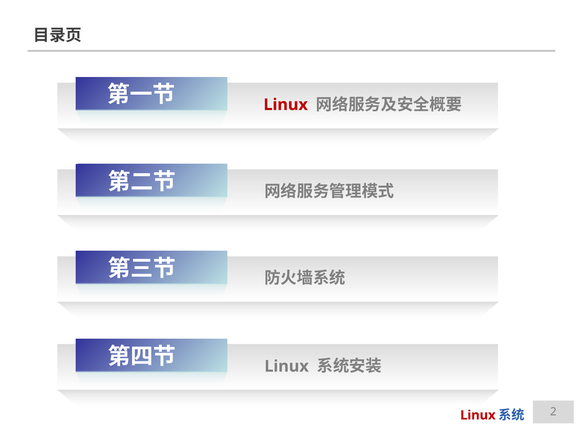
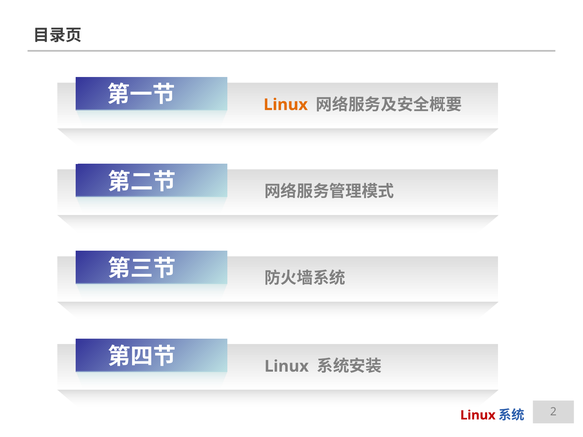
Linux at (286, 105) colour: red -> orange
